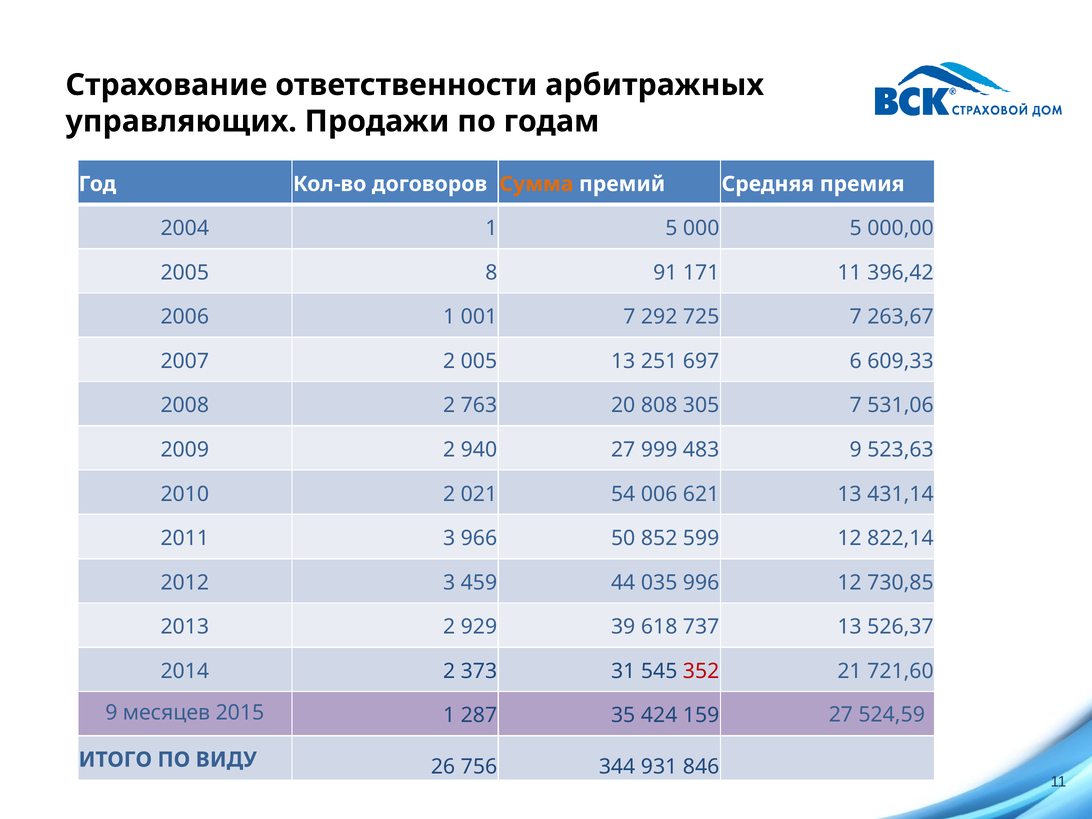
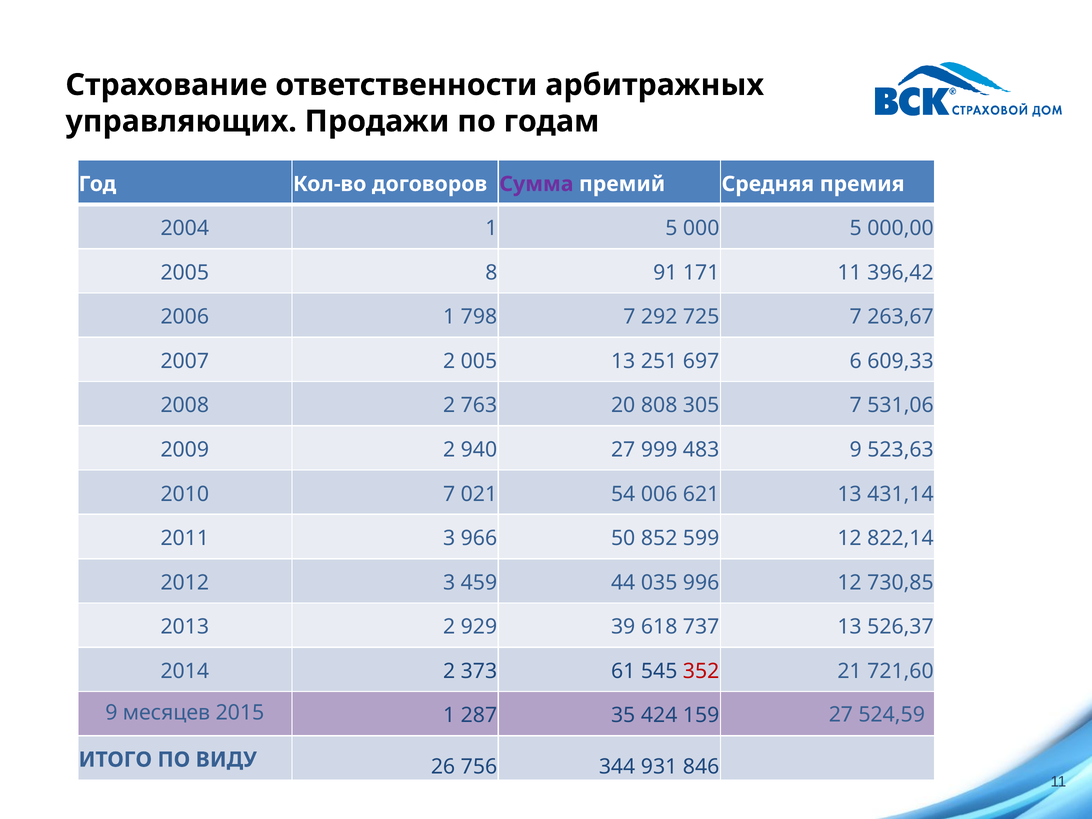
Сумма colour: orange -> purple
001: 001 -> 798
2010 2: 2 -> 7
31: 31 -> 61
